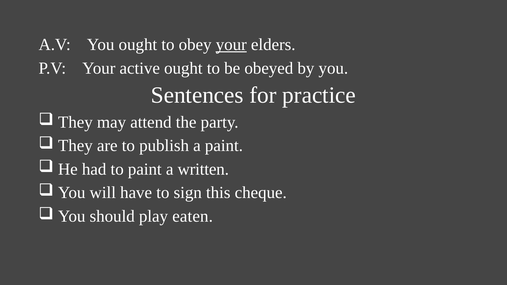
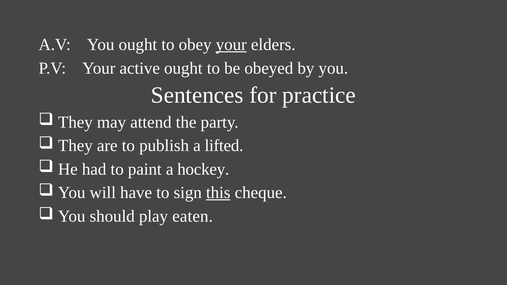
a paint: paint -> lifted
written: written -> hockey
this underline: none -> present
